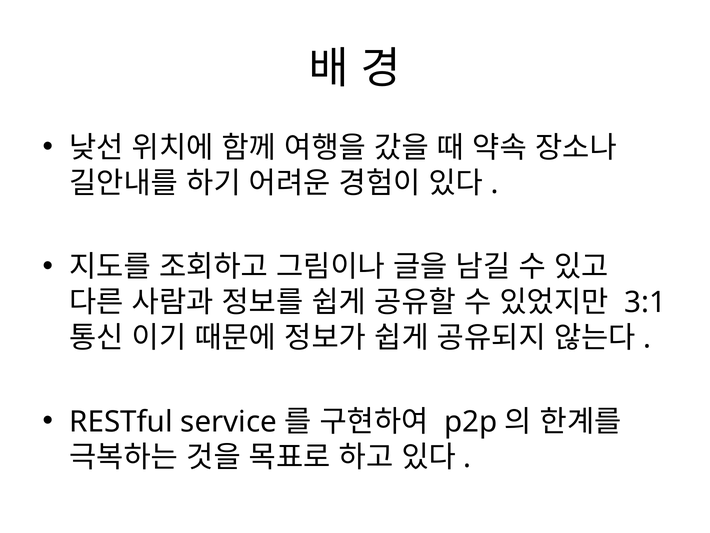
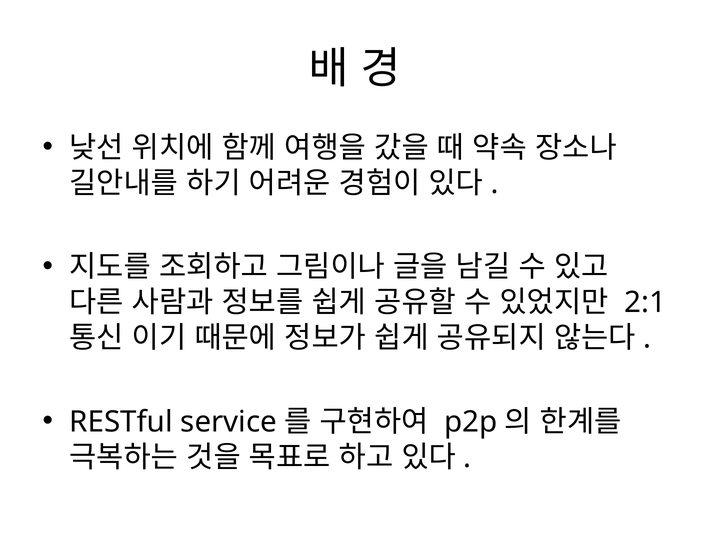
3:1: 3:1 -> 2:1
